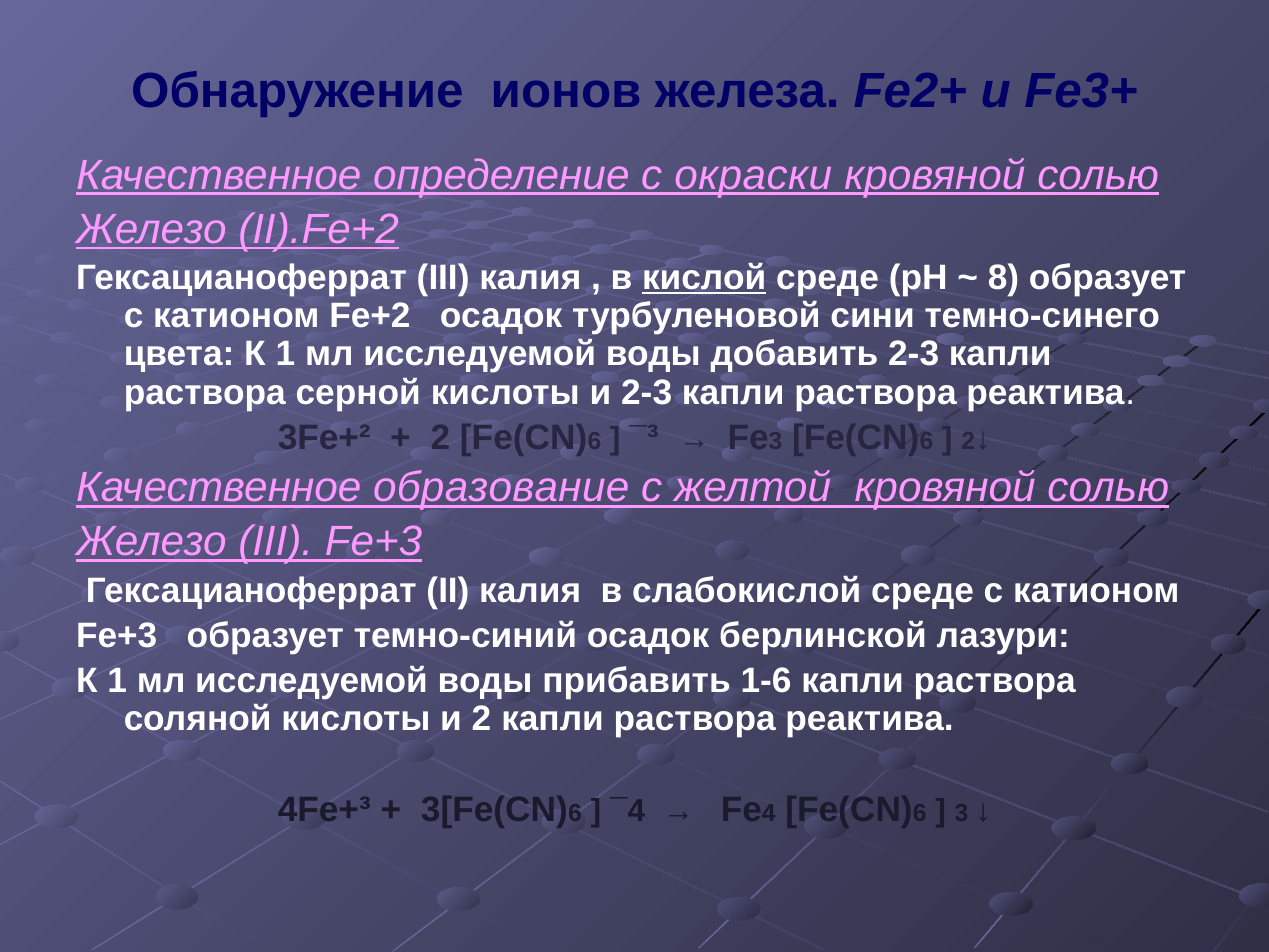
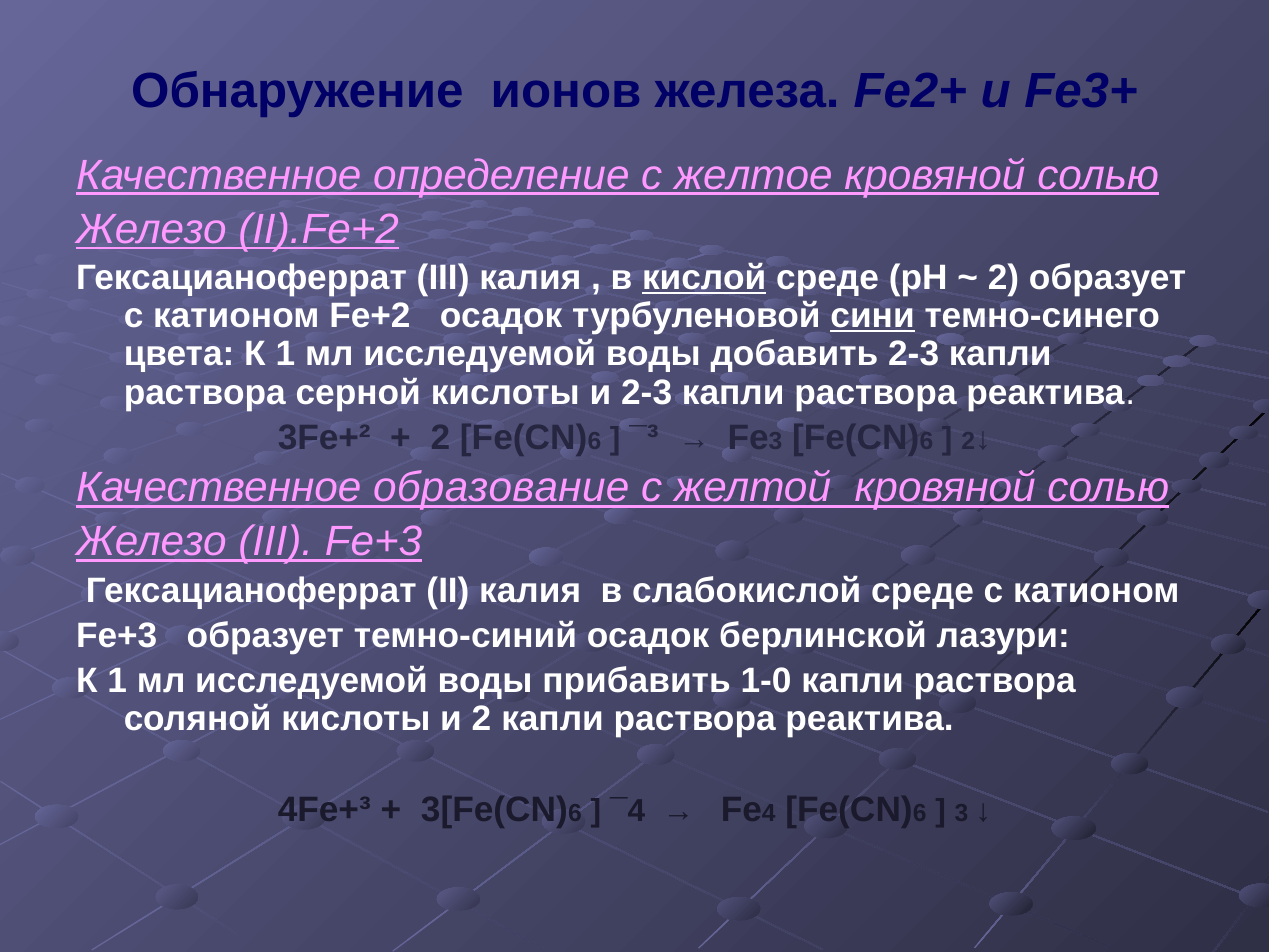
окраски: окраски -> желтое
8 at (1003, 278): 8 -> 2
сини underline: none -> present
1-6: 1-6 -> 1-0
